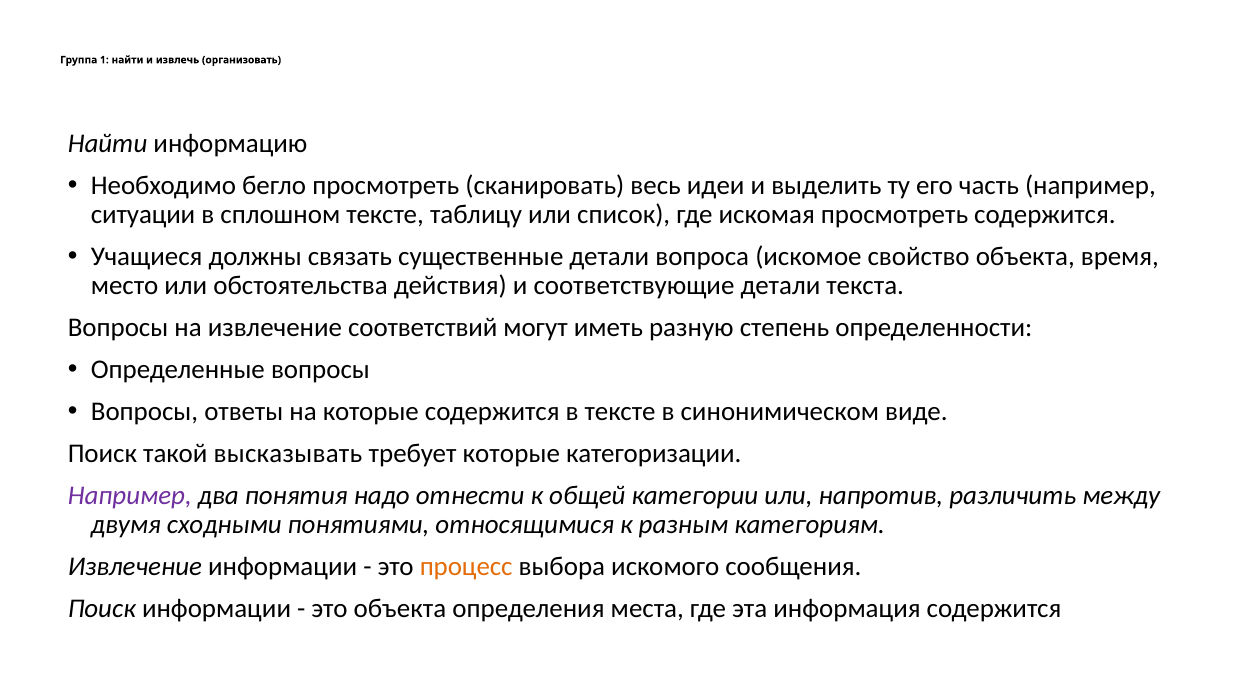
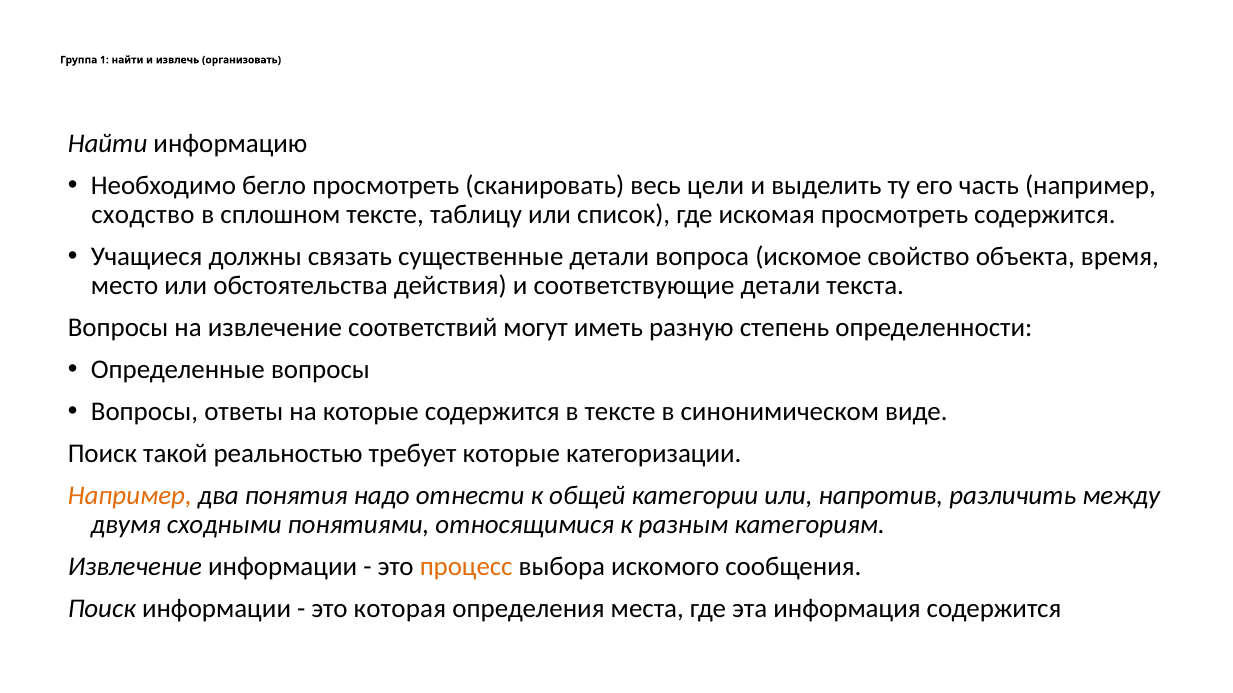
идеи: идеи -> цели
ситуации: ситуации -> сходство
высказывать: высказывать -> реальностью
Например at (130, 496) colour: purple -> orange
это объекта: объекта -> которая
